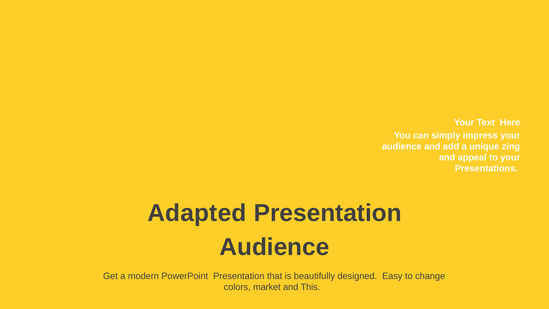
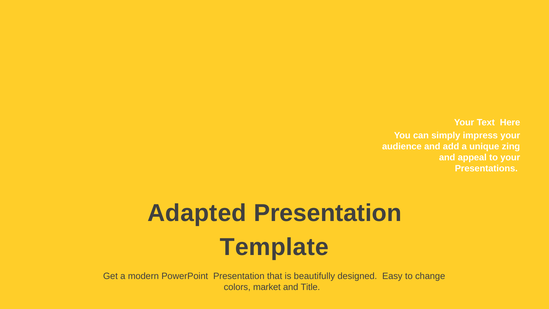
Audience at (274, 247): Audience -> Template
This: This -> Title
